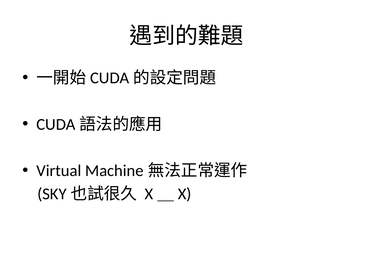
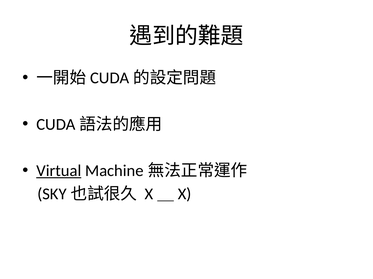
Virtual underline: none -> present
